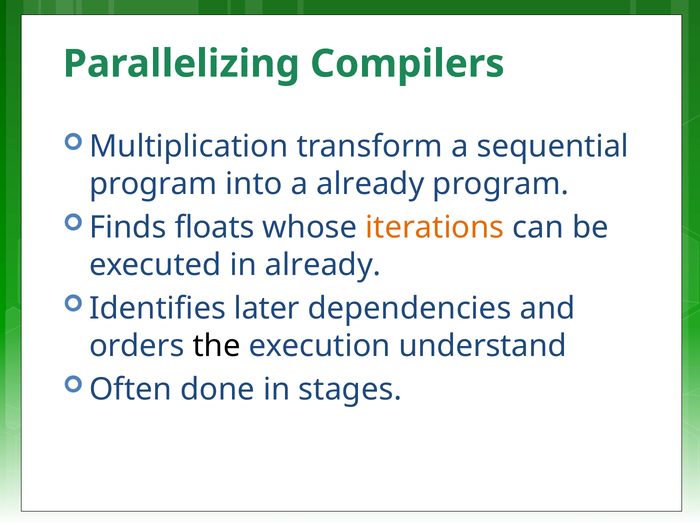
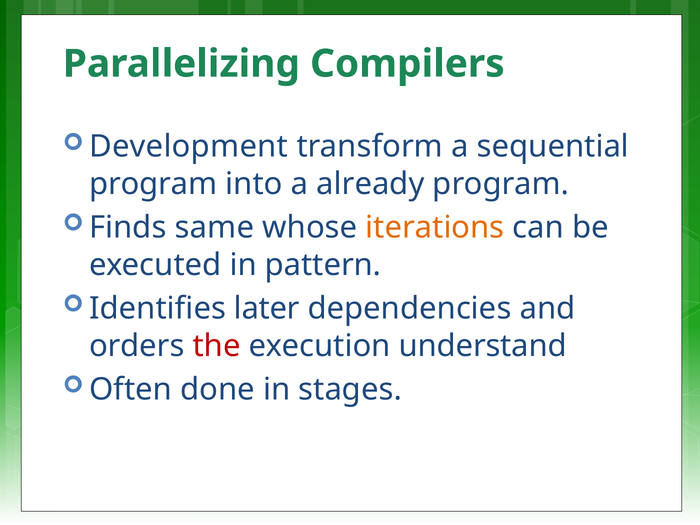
Multiplication: Multiplication -> Development
floats: floats -> same
in already: already -> pattern
the colour: black -> red
